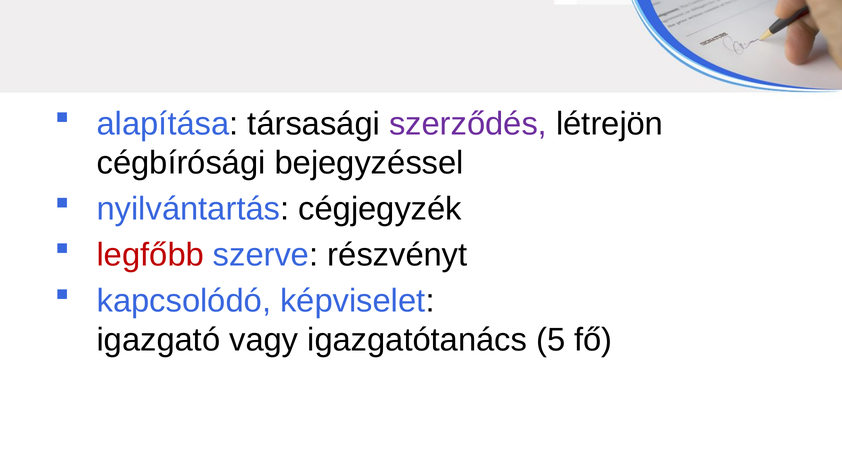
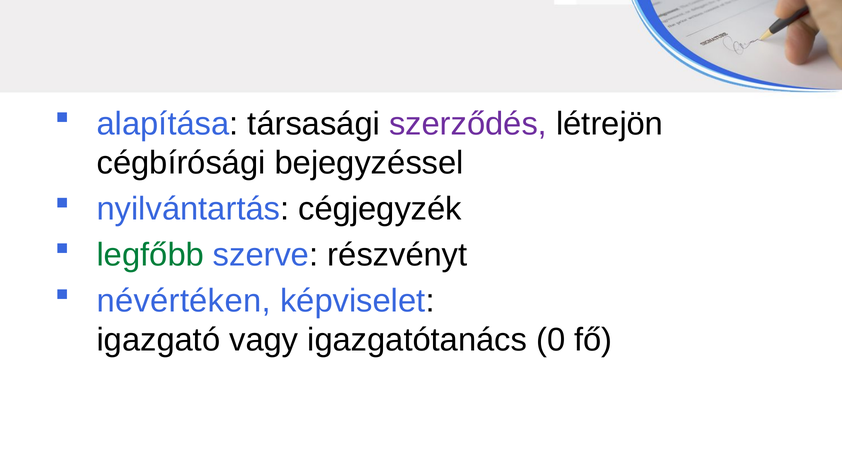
legfőbb colour: red -> green
kapcsolódó: kapcsolódó -> névértéken
5: 5 -> 0
